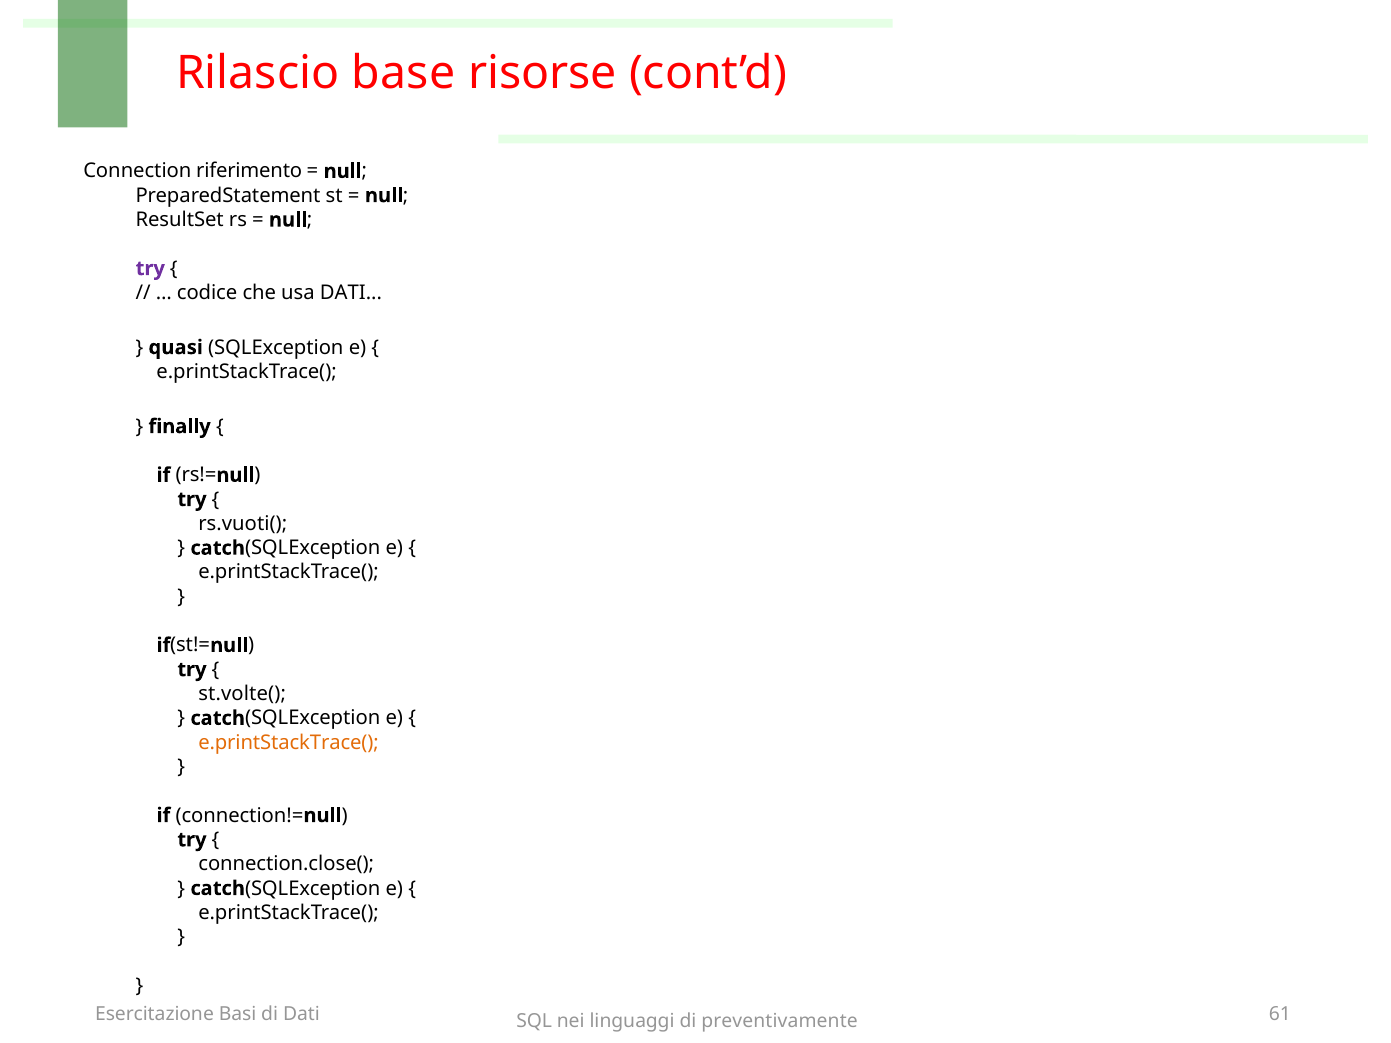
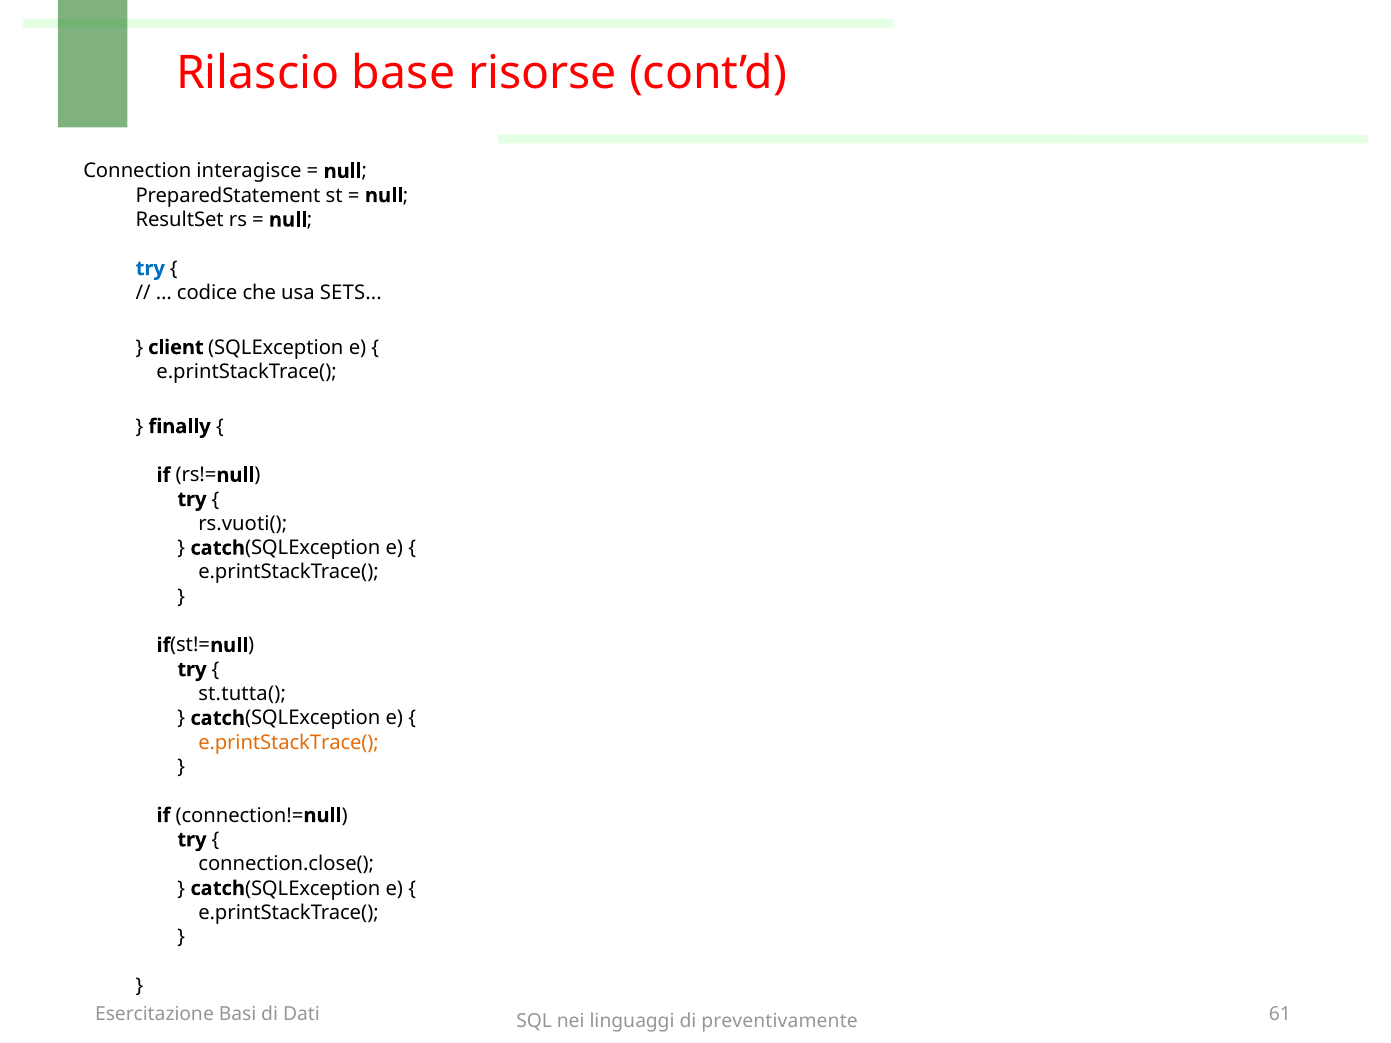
riferimento: riferimento -> interagisce
try at (150, 269) colour: purple -> blue
usa DATI: DATI -> SETS
quasi: quasi -> client
st.volte(: st.volte( -> st.tutta(
